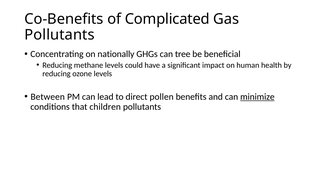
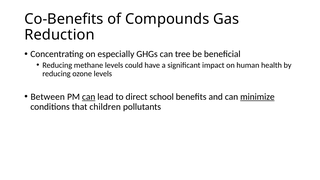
Complicated: Complicated -> Compounds
Pollutants at (60, 35): Pollutants -> Reduction
nationally: nationally -> especially
can at (89, 97) underline: none -> present
pollen: pollen -> school
